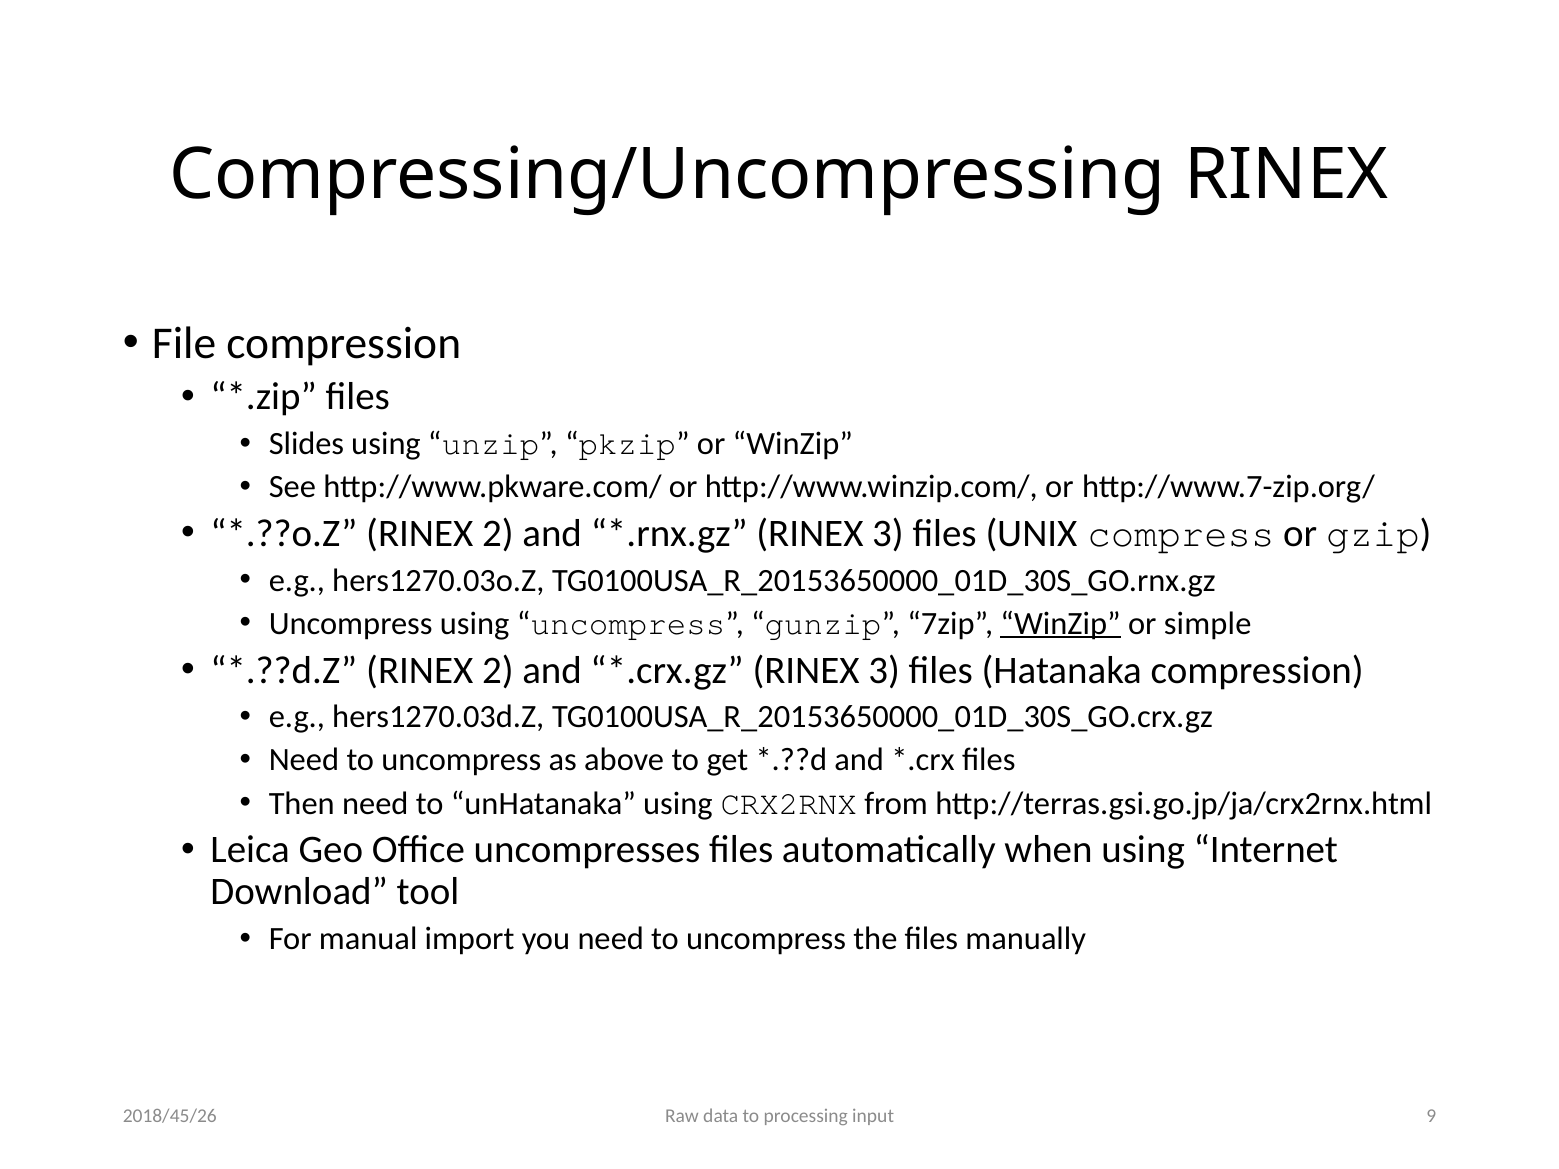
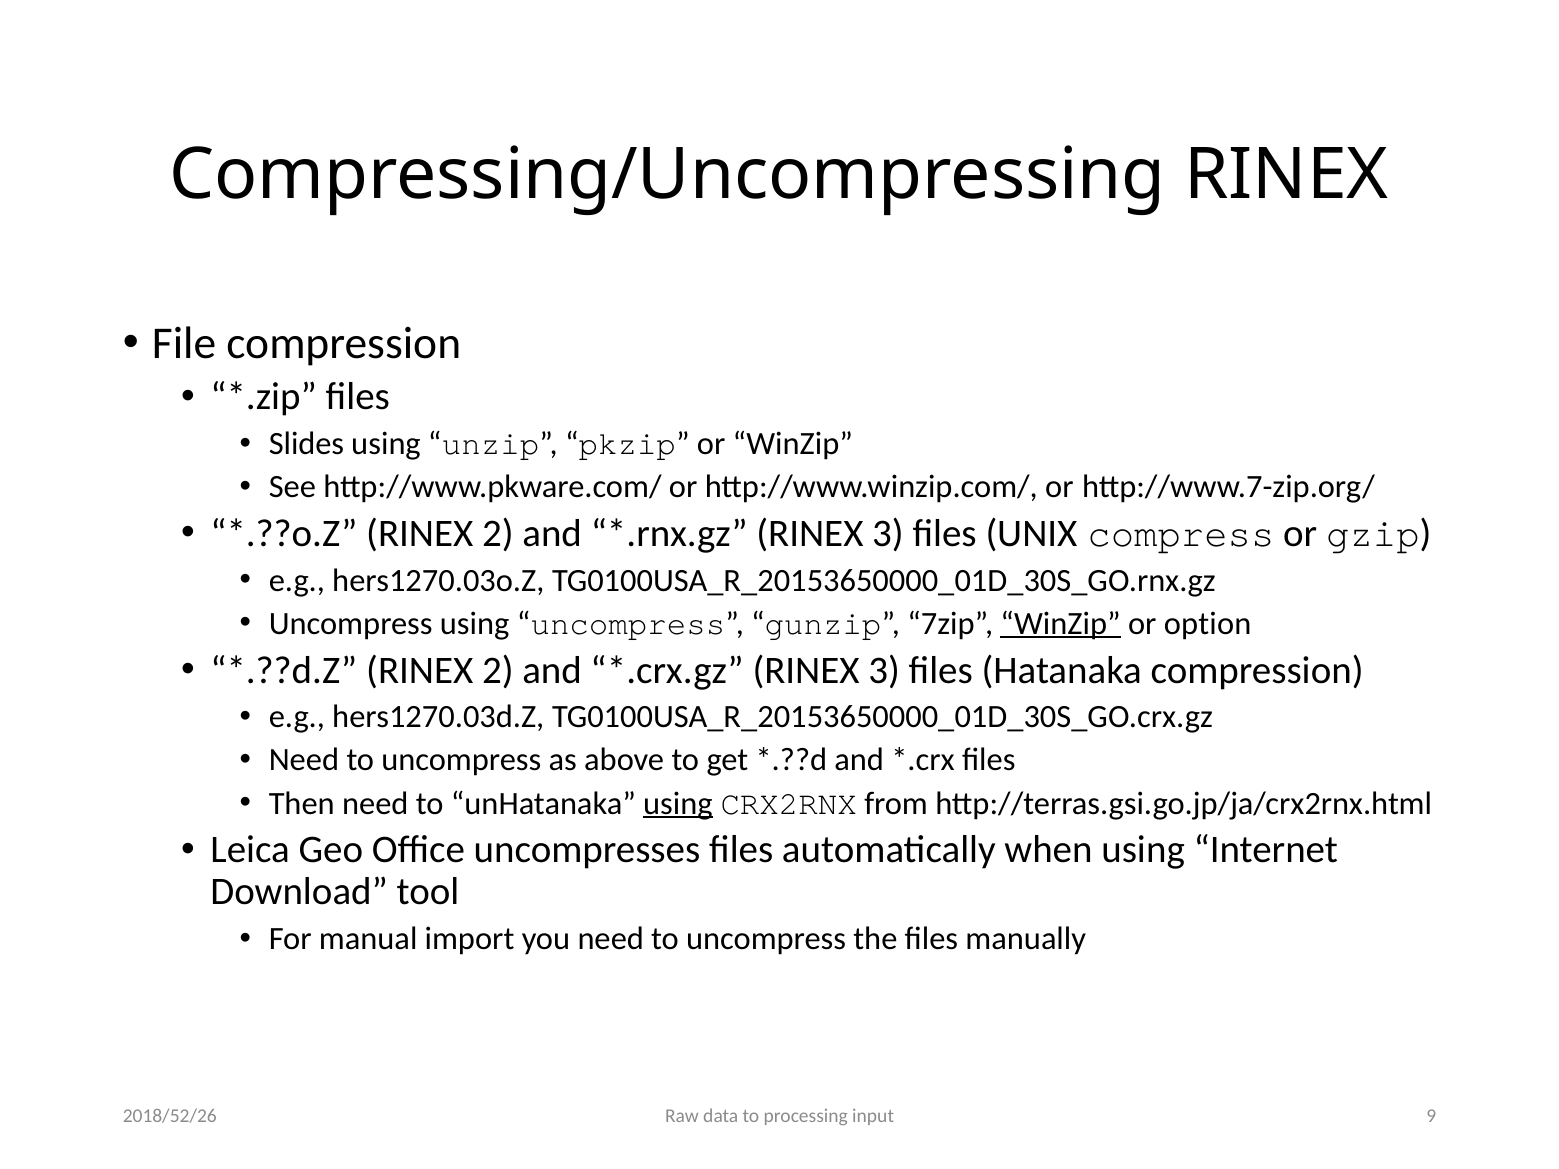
simple: simple -> option
using at (678, 803) underline: none -> present
2018/45/26: 2018/45/26 -> 2018/52/26
